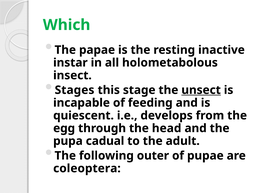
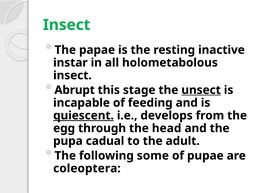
Which at (67, 25): Which -> Insect
Stages: Stages -> Abrupt
quiescent underline: none -> present
outer: outer -> some
